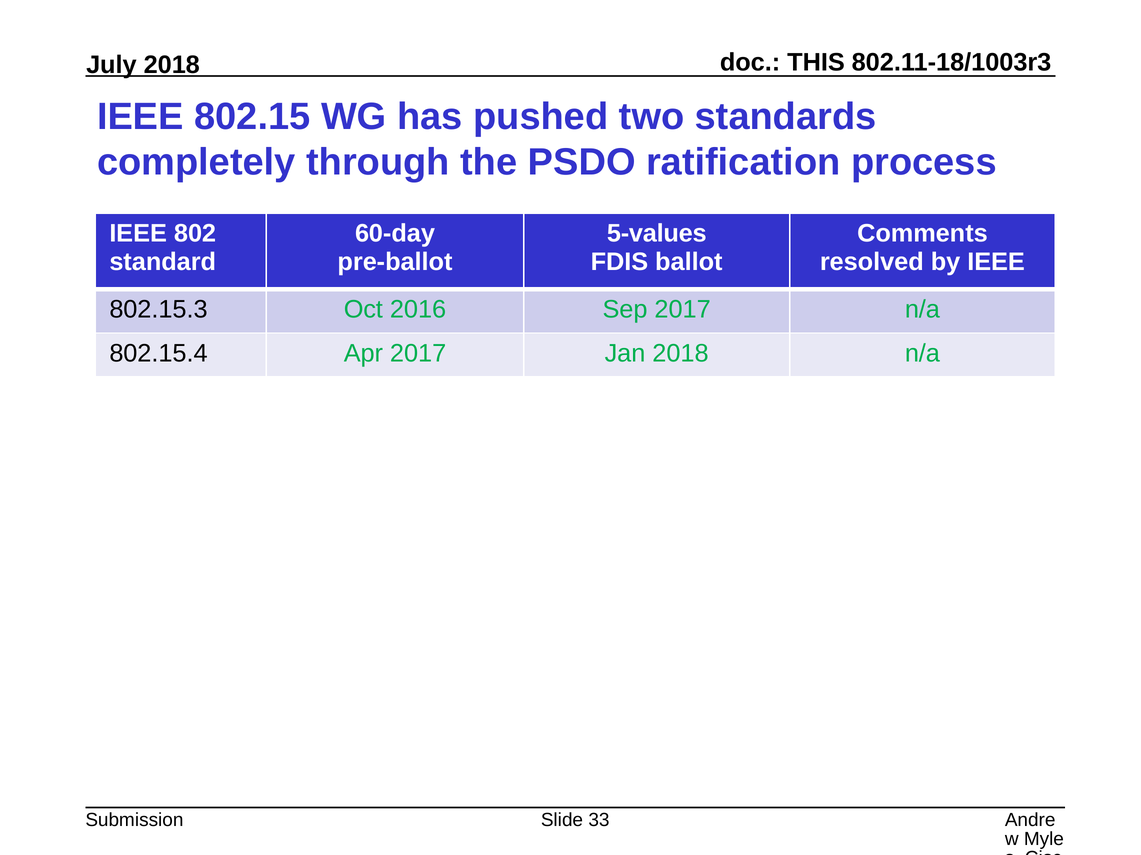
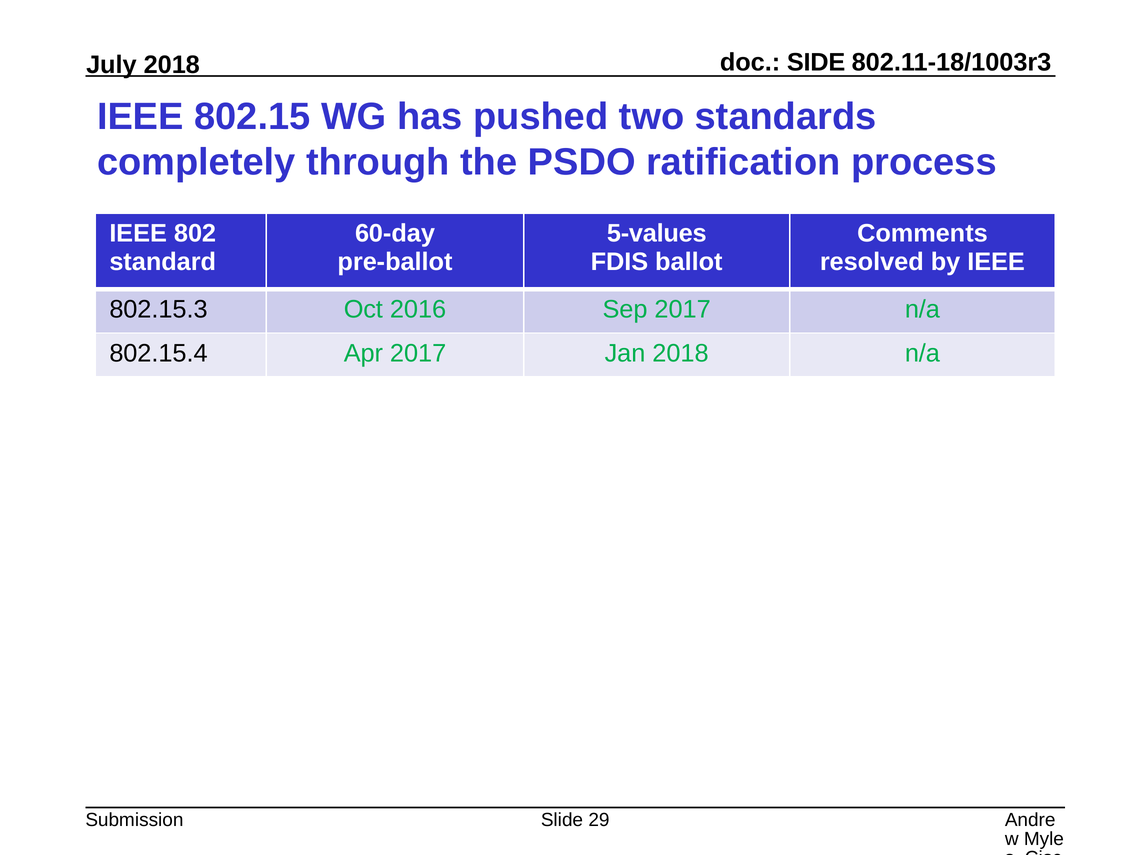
THIS: THIS -> SIDE
33: 33 -> 29
